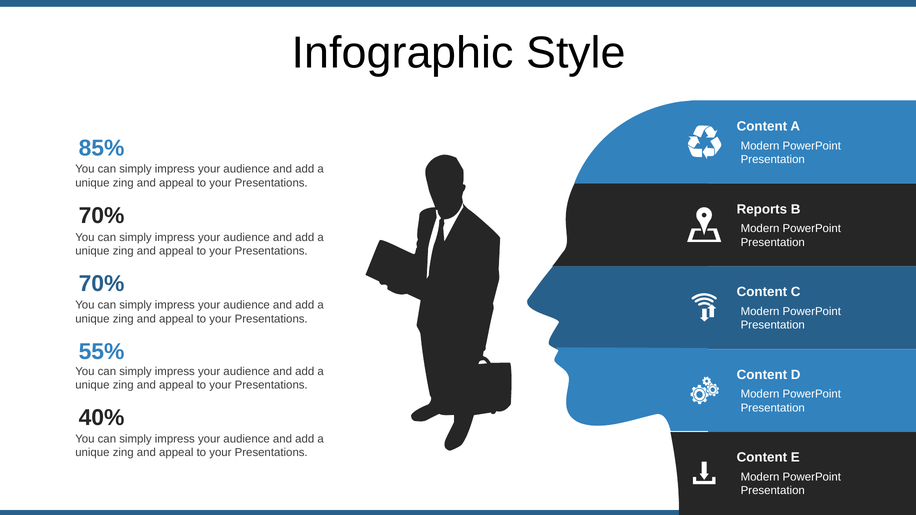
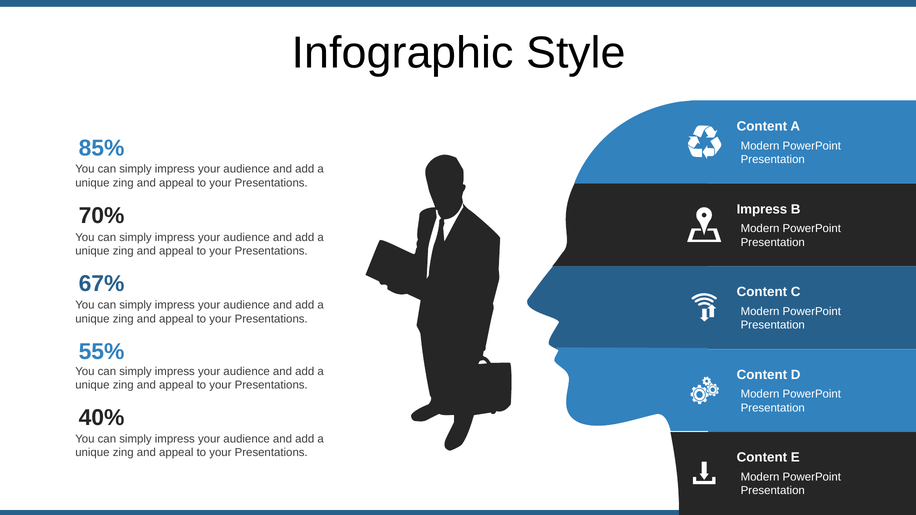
Reports at (762, 209): Reports -> Impress
70% at (102, 284): 70% -> 67%
